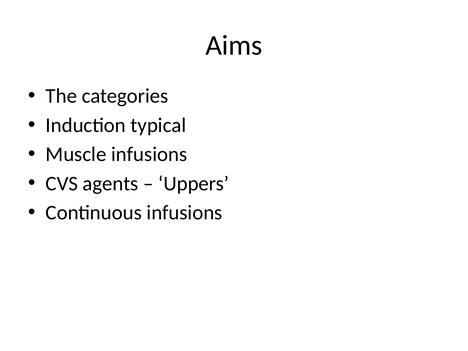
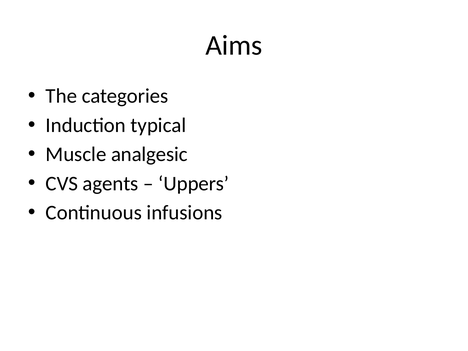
Muscle infusions: infusions -> analgesic
